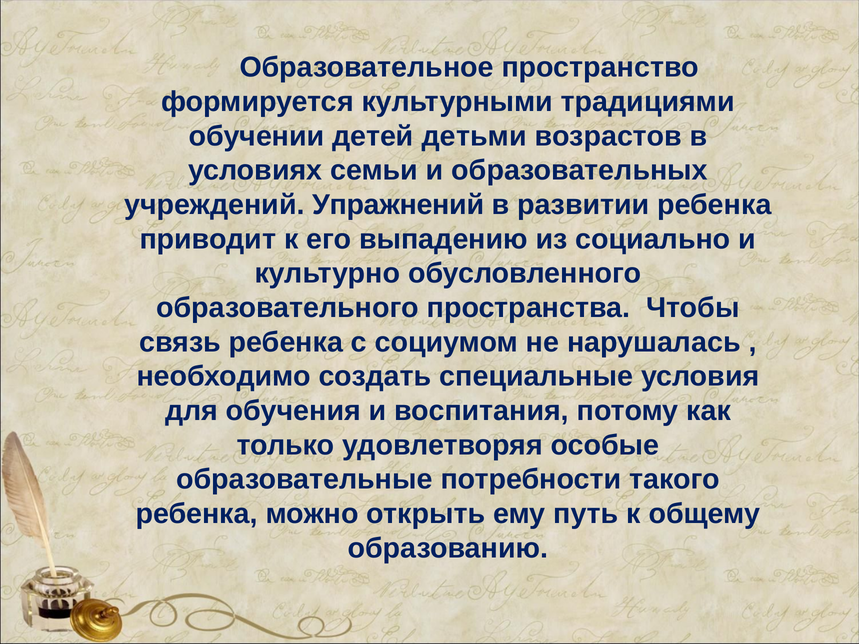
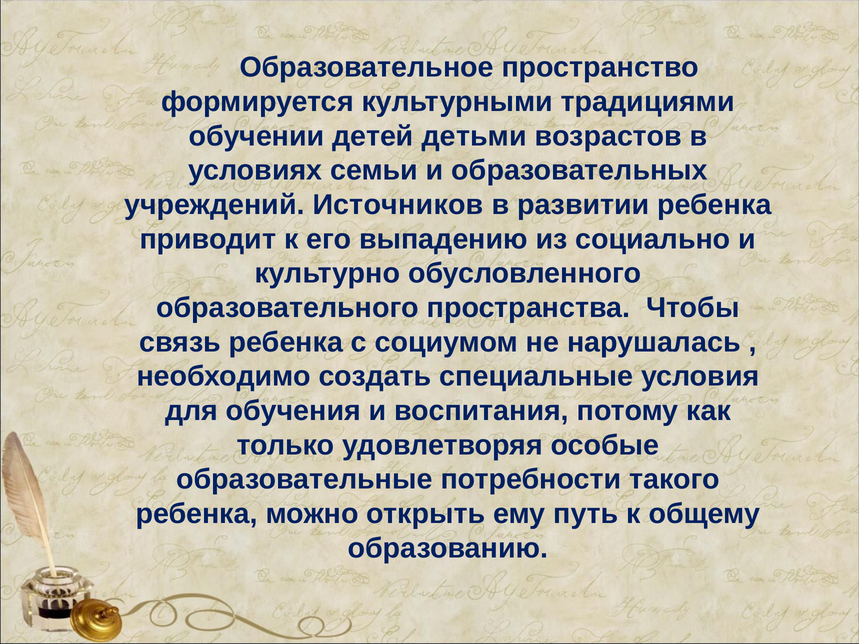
Упражнений: Упражнений -> Источников
